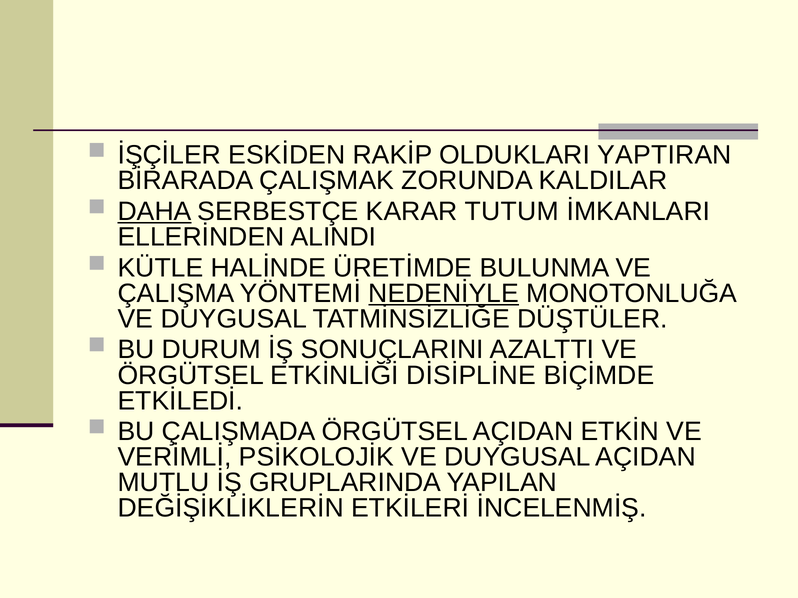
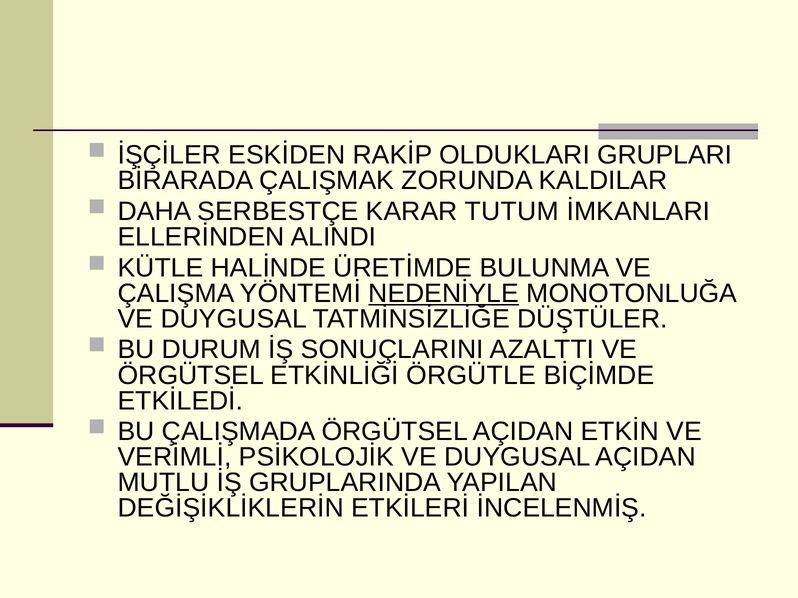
YAPTIRAN: YAPTIRAN -> GRUPLARI
DAHA underline: present -> none
DİSİPLİNE: DİSİPLİNE -> ÖRGÜTLE
